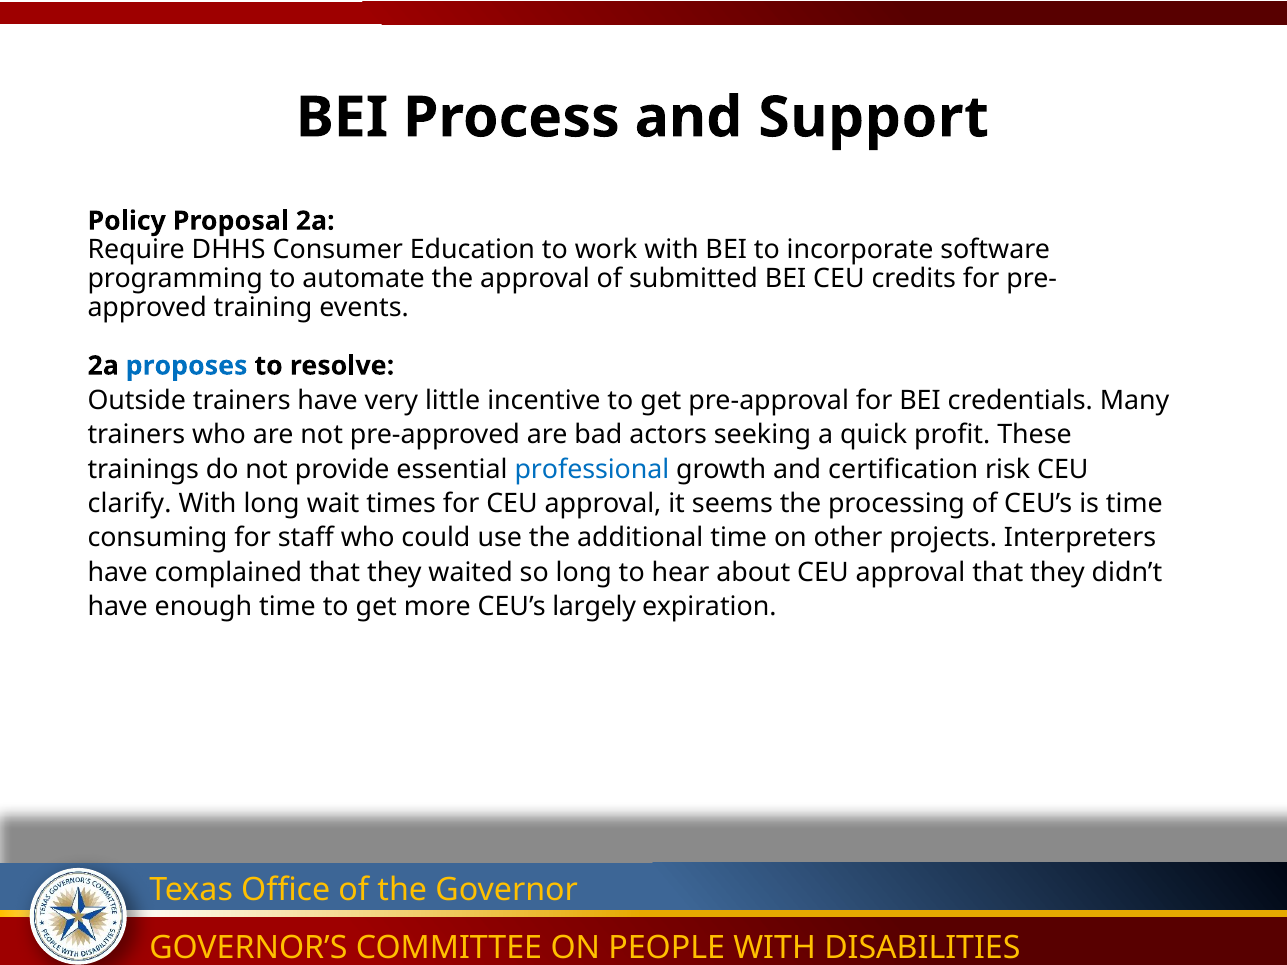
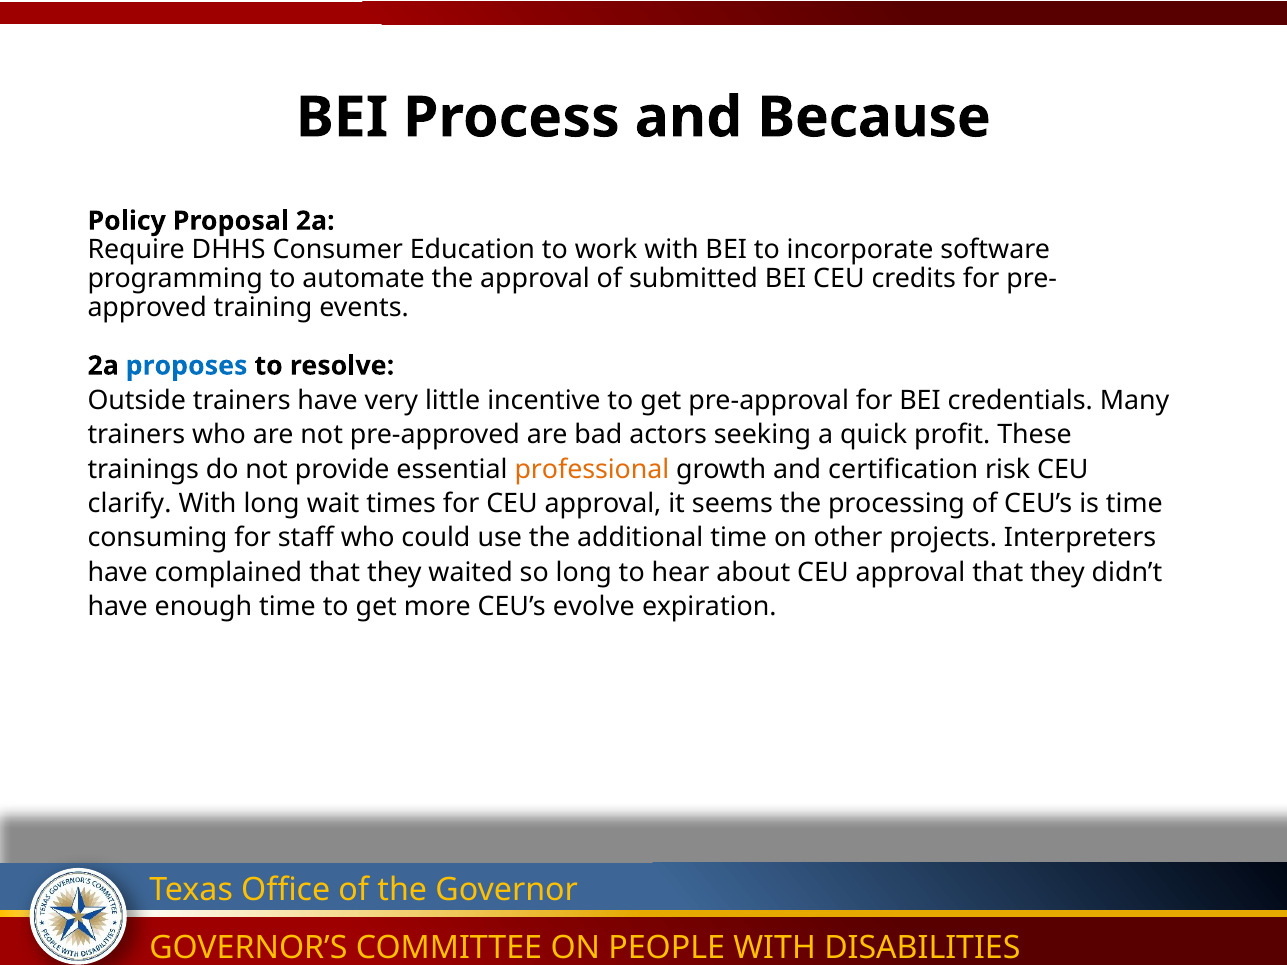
Support: Support -> Because
professional colour: blue -> orange
largely: largely -> evolve
